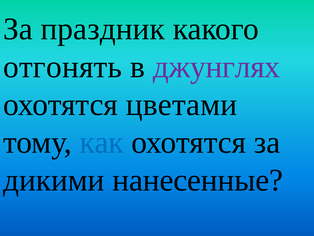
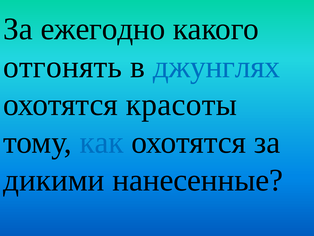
праздник: праздник -> ежегодно
джунглях colour: purple -> blue
цветами: цветами -> красоты
